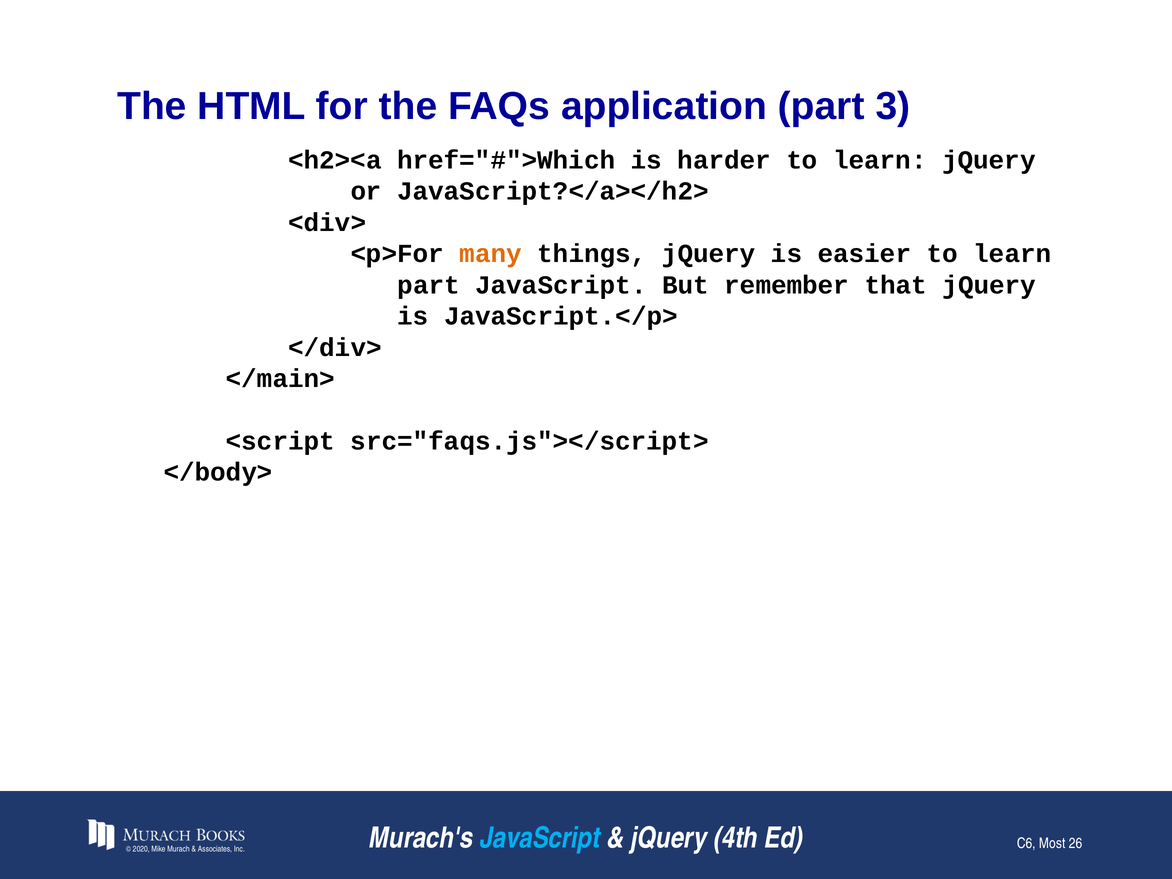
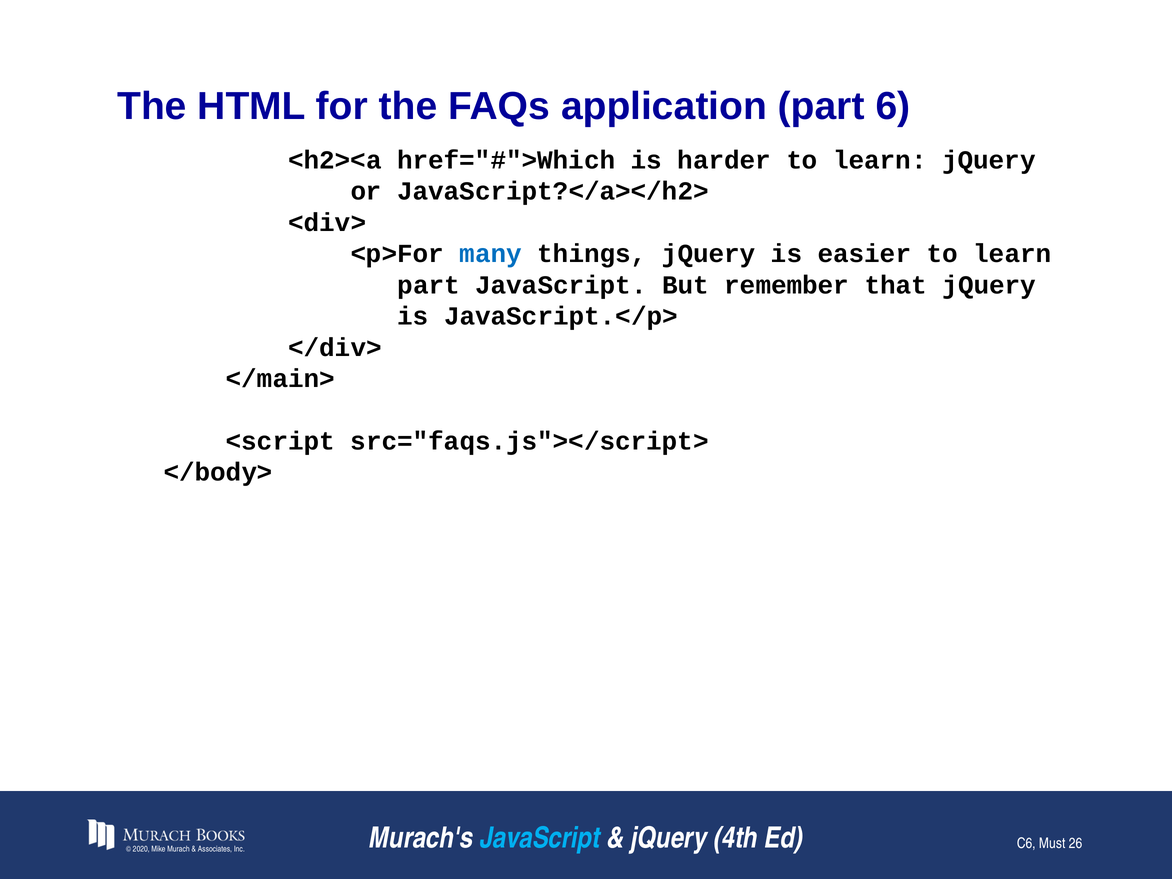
3: 3 -> 6
many colour: orange -> blue
Most: Most -> Must
